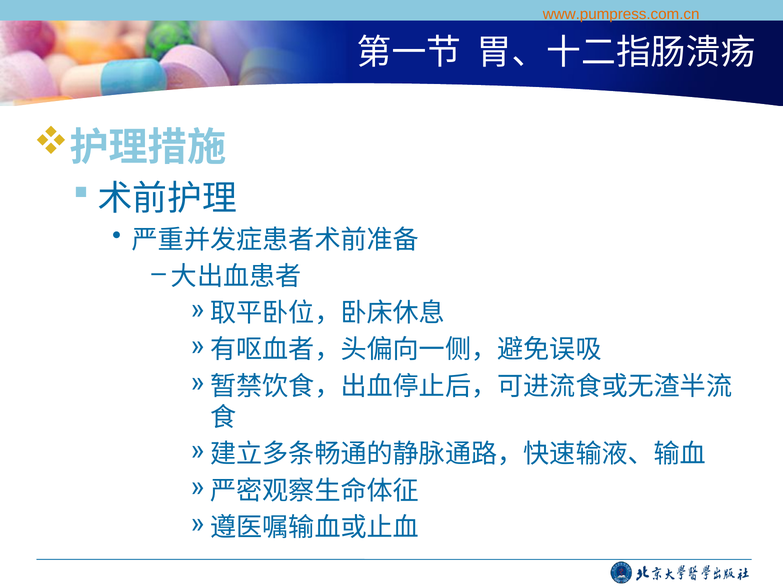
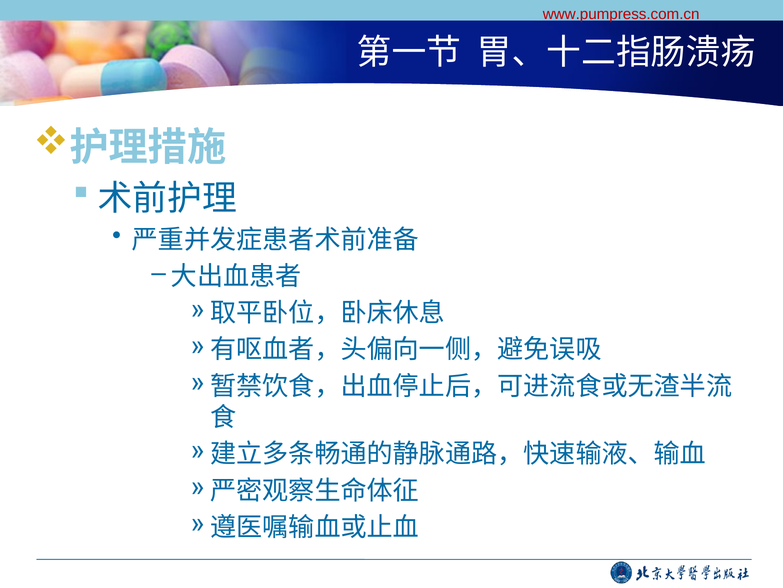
www.pumpress.com.cn colour: orange -> red
